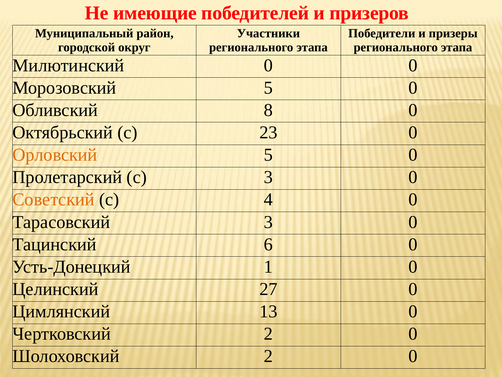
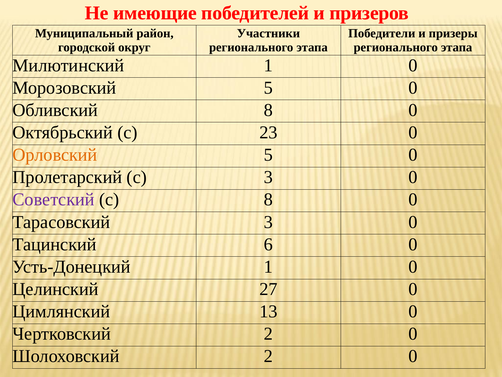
Милютинский 0: 0 -> 1
Советский colour: orange -> purple
с 4: 4 -> 8
